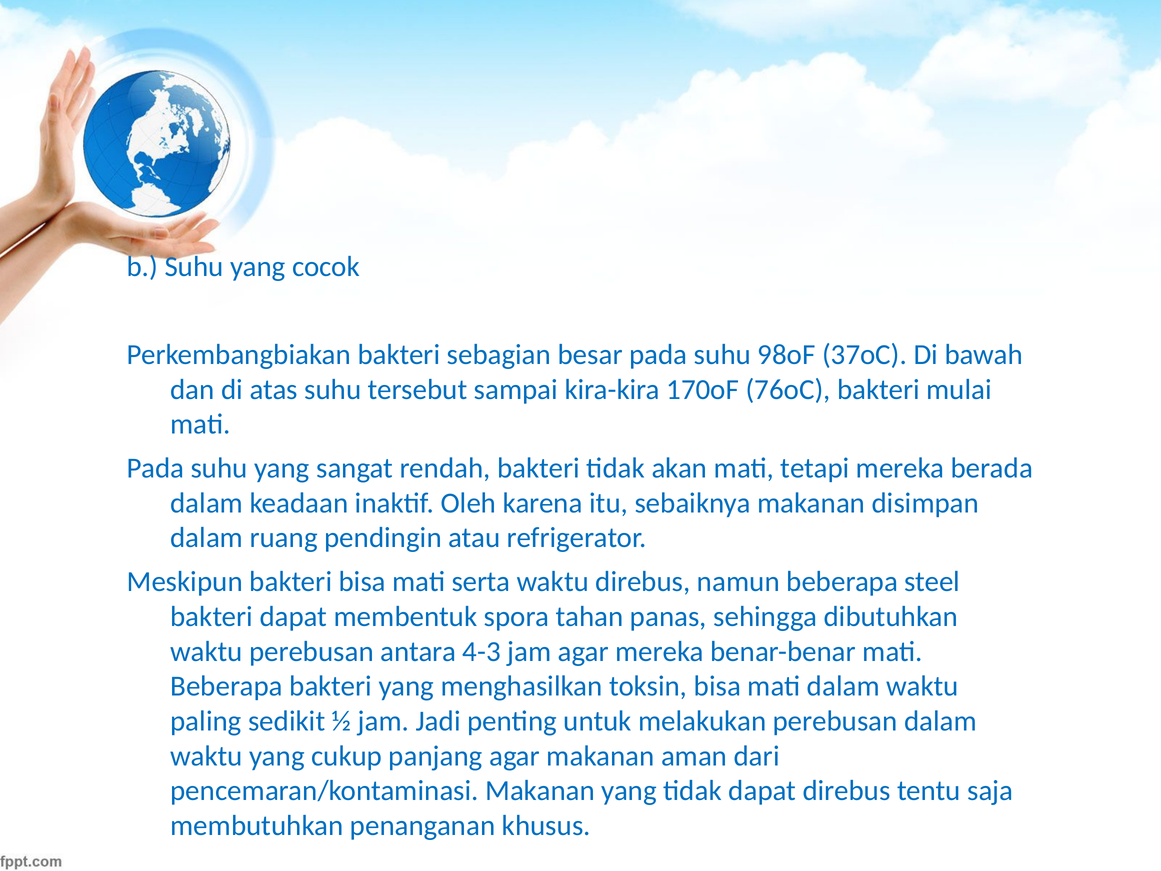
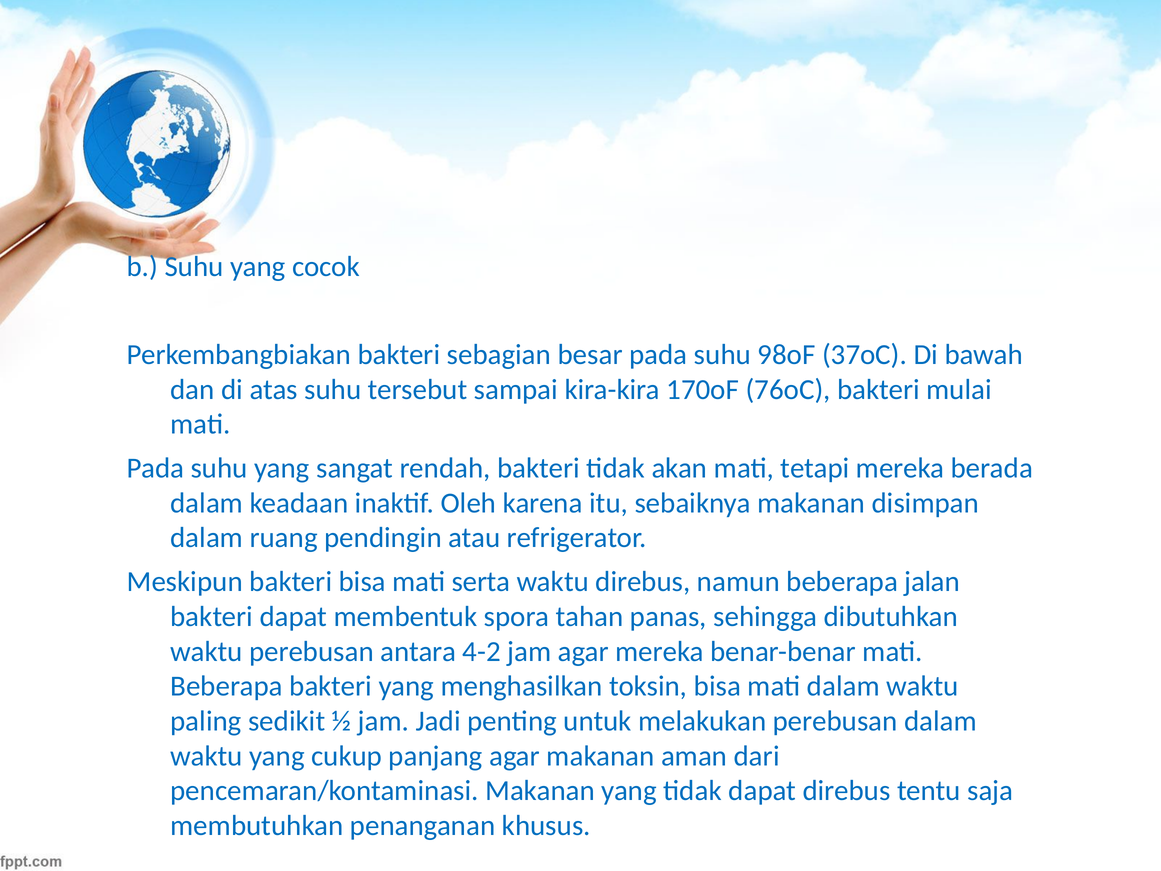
steel: steel -> jalan
4-3: 4-3 -> 4-2
